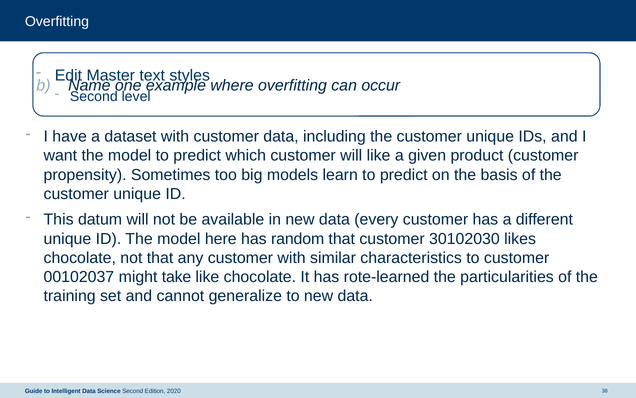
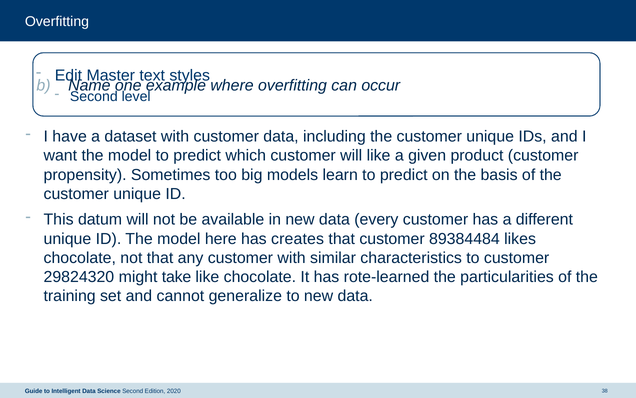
random: random -> creates
30102030: 30102030 -> 89384484
00102037: 00102037 -> 29824320
